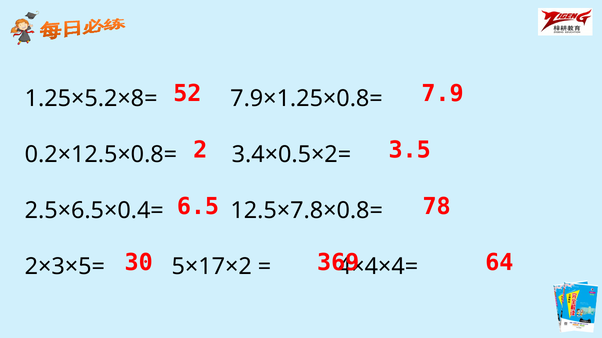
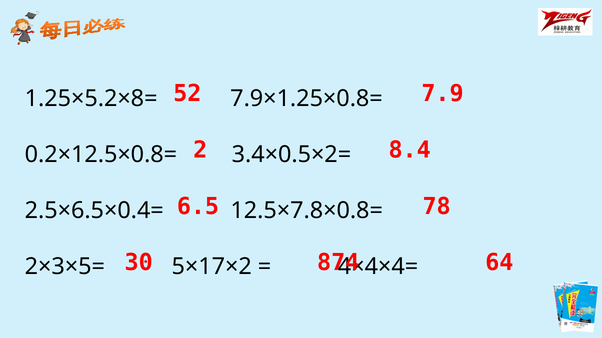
3.5: 3.5 -> 8.4
369: 369 -> 874
